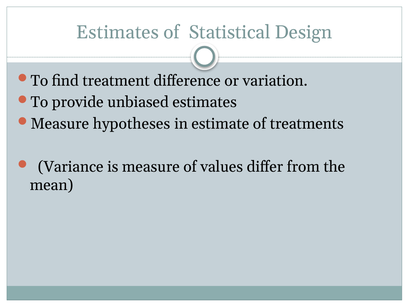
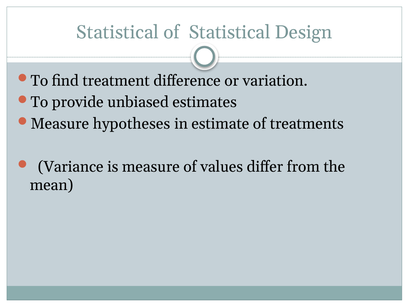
Estimates at (118, 32): Estimates -> Statistical
